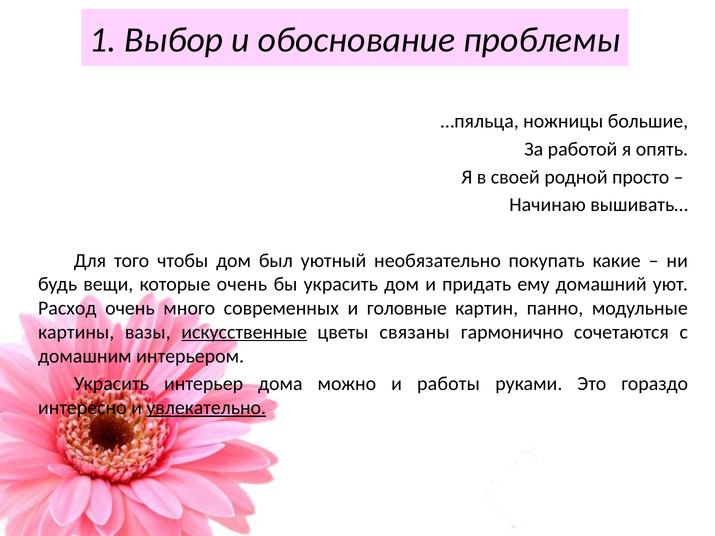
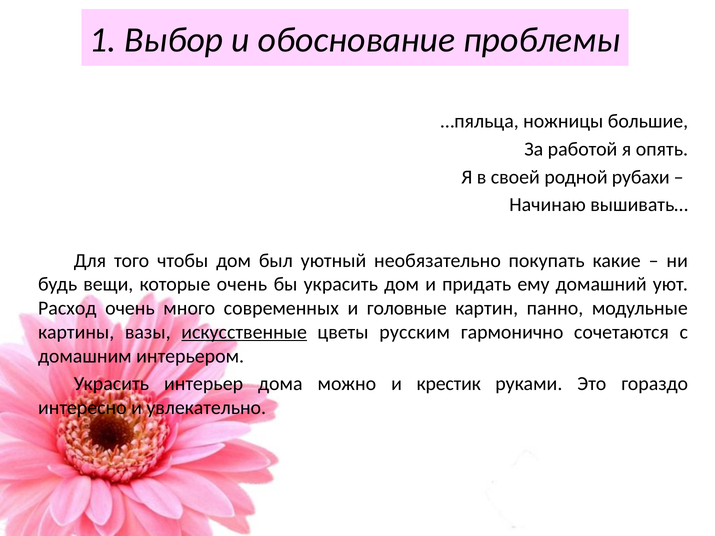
просто: просто -> рубахи
связаны: связаны -> русским
работы: работы -> крестик
увлекательно underline: present -> none
